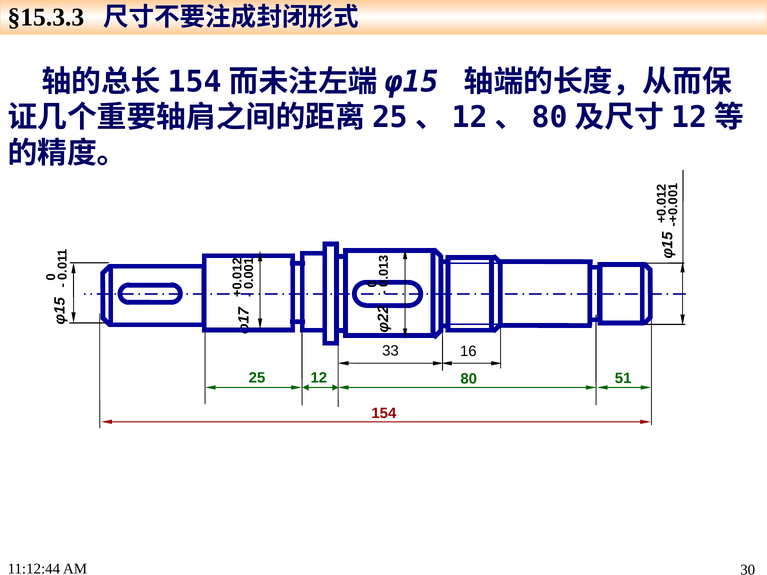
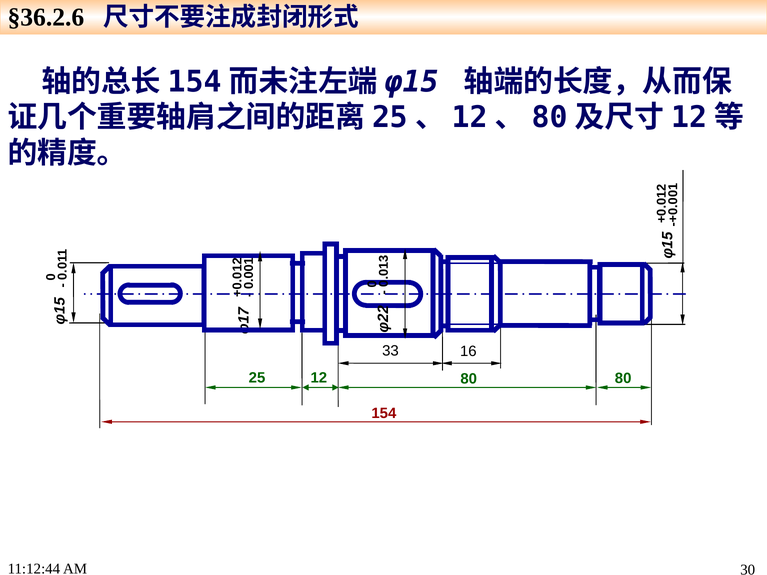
§15.3.3: §15.3.3 -> §36.2.6
80 51: 51 -> 80
